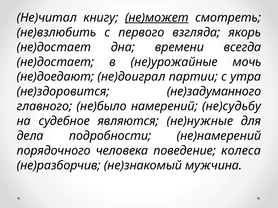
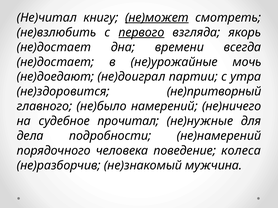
первого underline: none -> present
не)задуманного: не)задуманного -> не)притворный
не)судьбу: не)судьбу -> не)ничего
являются: являются -> прочитал
